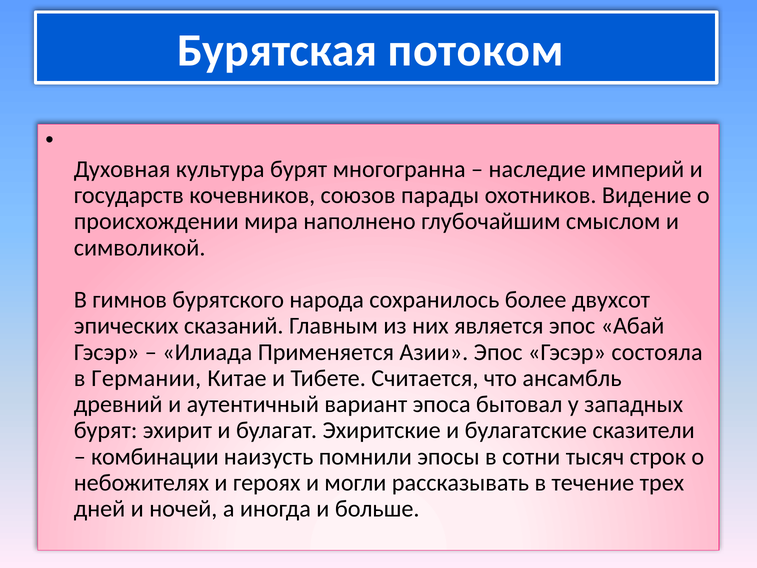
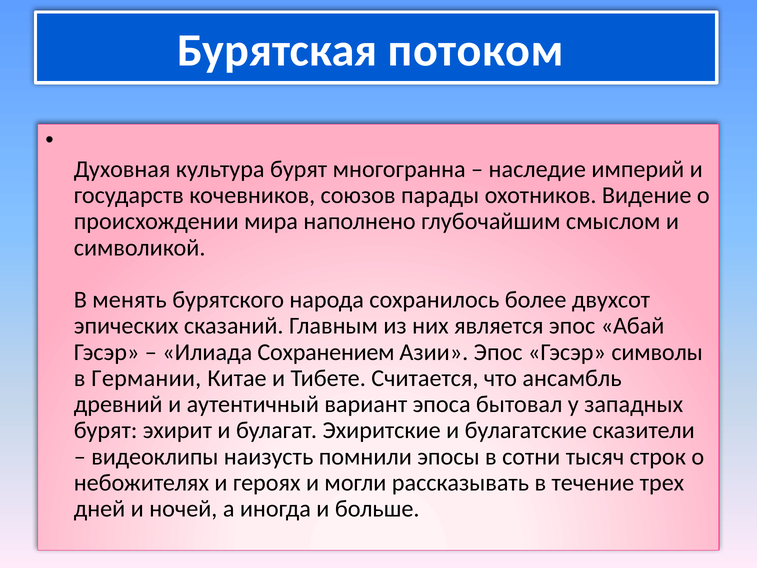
гимнов: гимнов -> менять
Применяется: Применяется -> Сохранением
состояла: состояла -> символы
комбинации: комбинации -> видеоклипы
